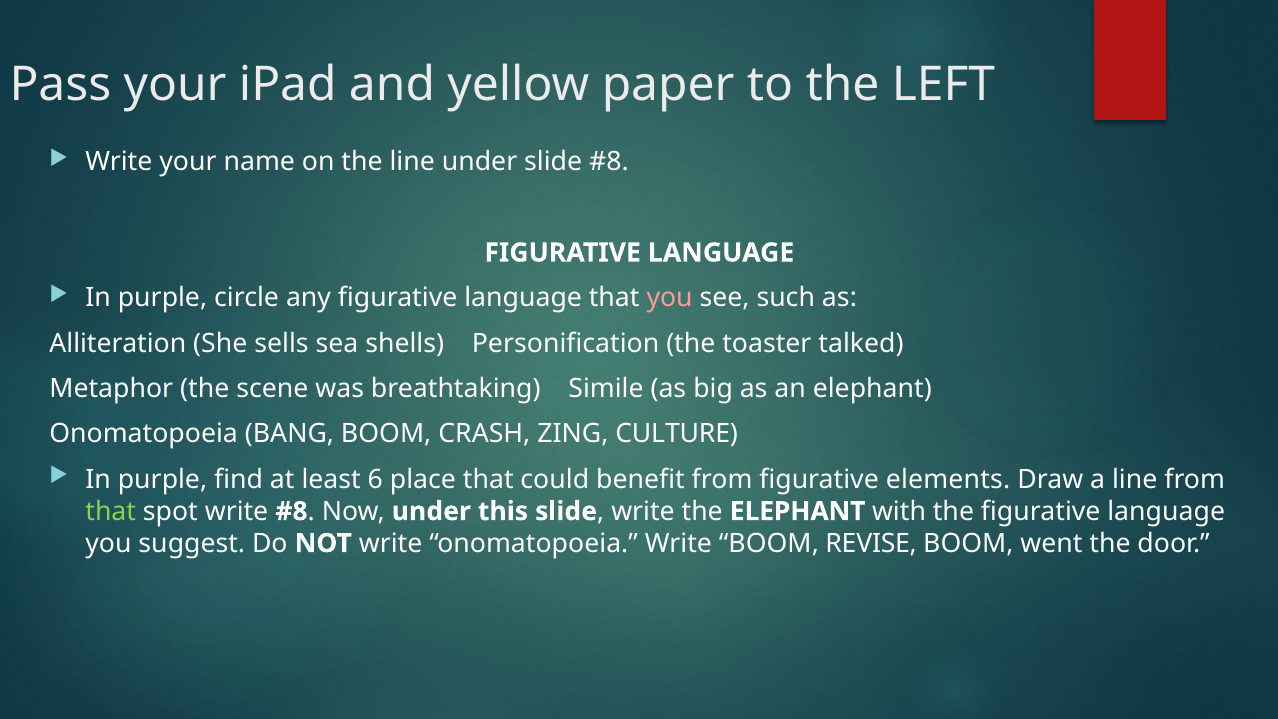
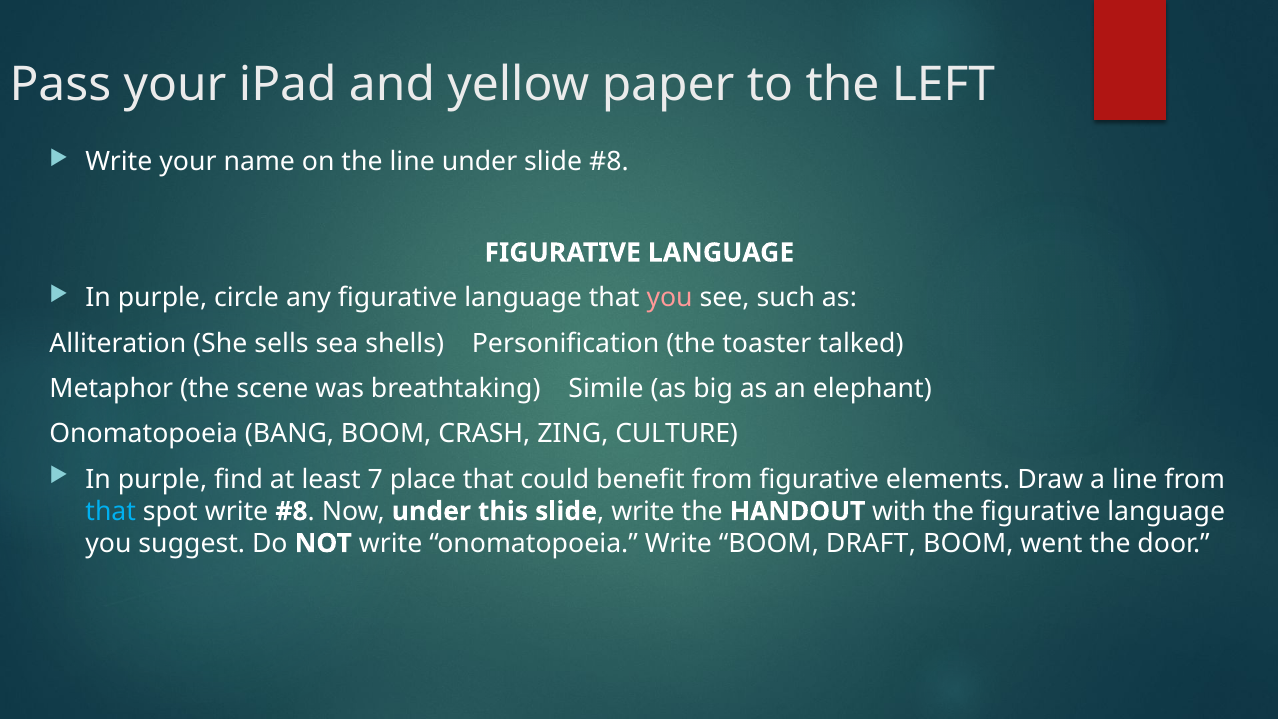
6: 6 -> 7
that at (111, 511) colour: light green -> light blue
the ELEPHANT: ELEPHANT -> HANDOUT
REVISE: REVISE -> DRAFT
